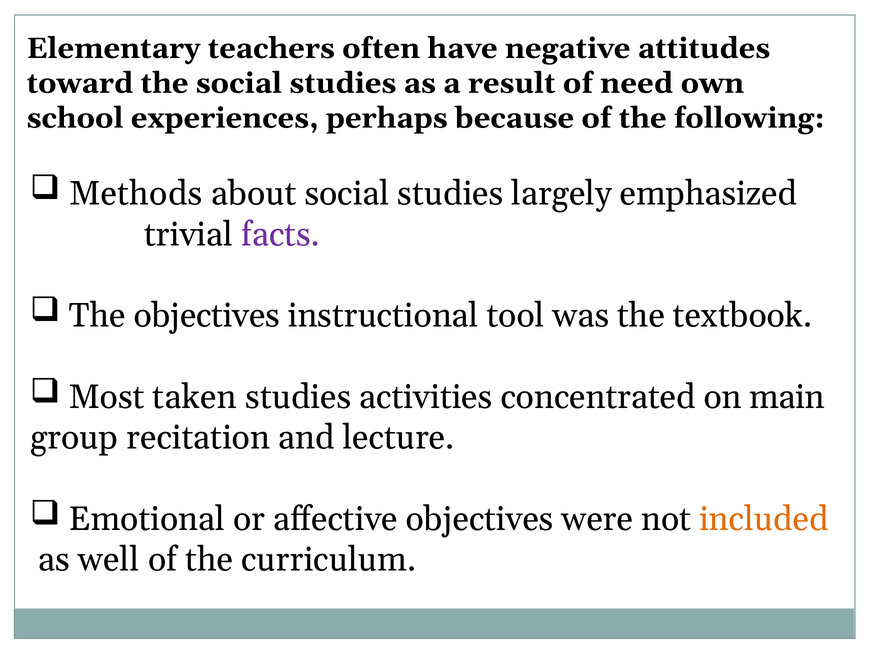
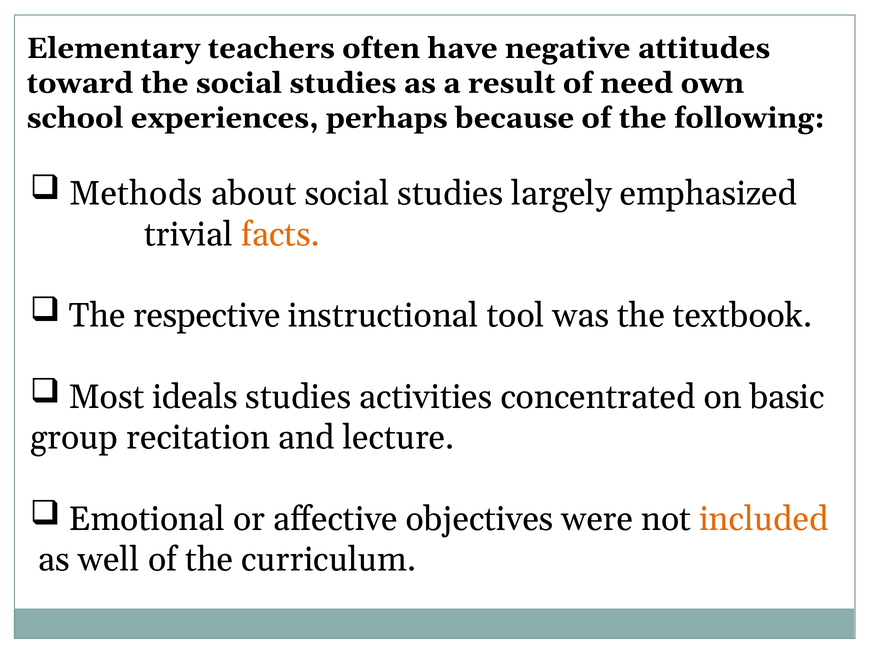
facts colour: purple -> orange
The objectives: objectives -> respective
taken: taken -> ideals
main: main -> basic
